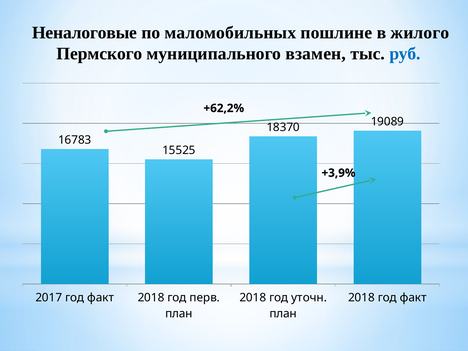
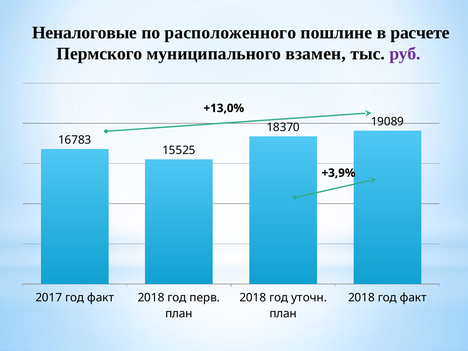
маломобильных: маломобильных -> расположенного
жилого: жилого -> расчете
руб colour: blue -> purple
+62,2%: +62,2% -> +13,0%
